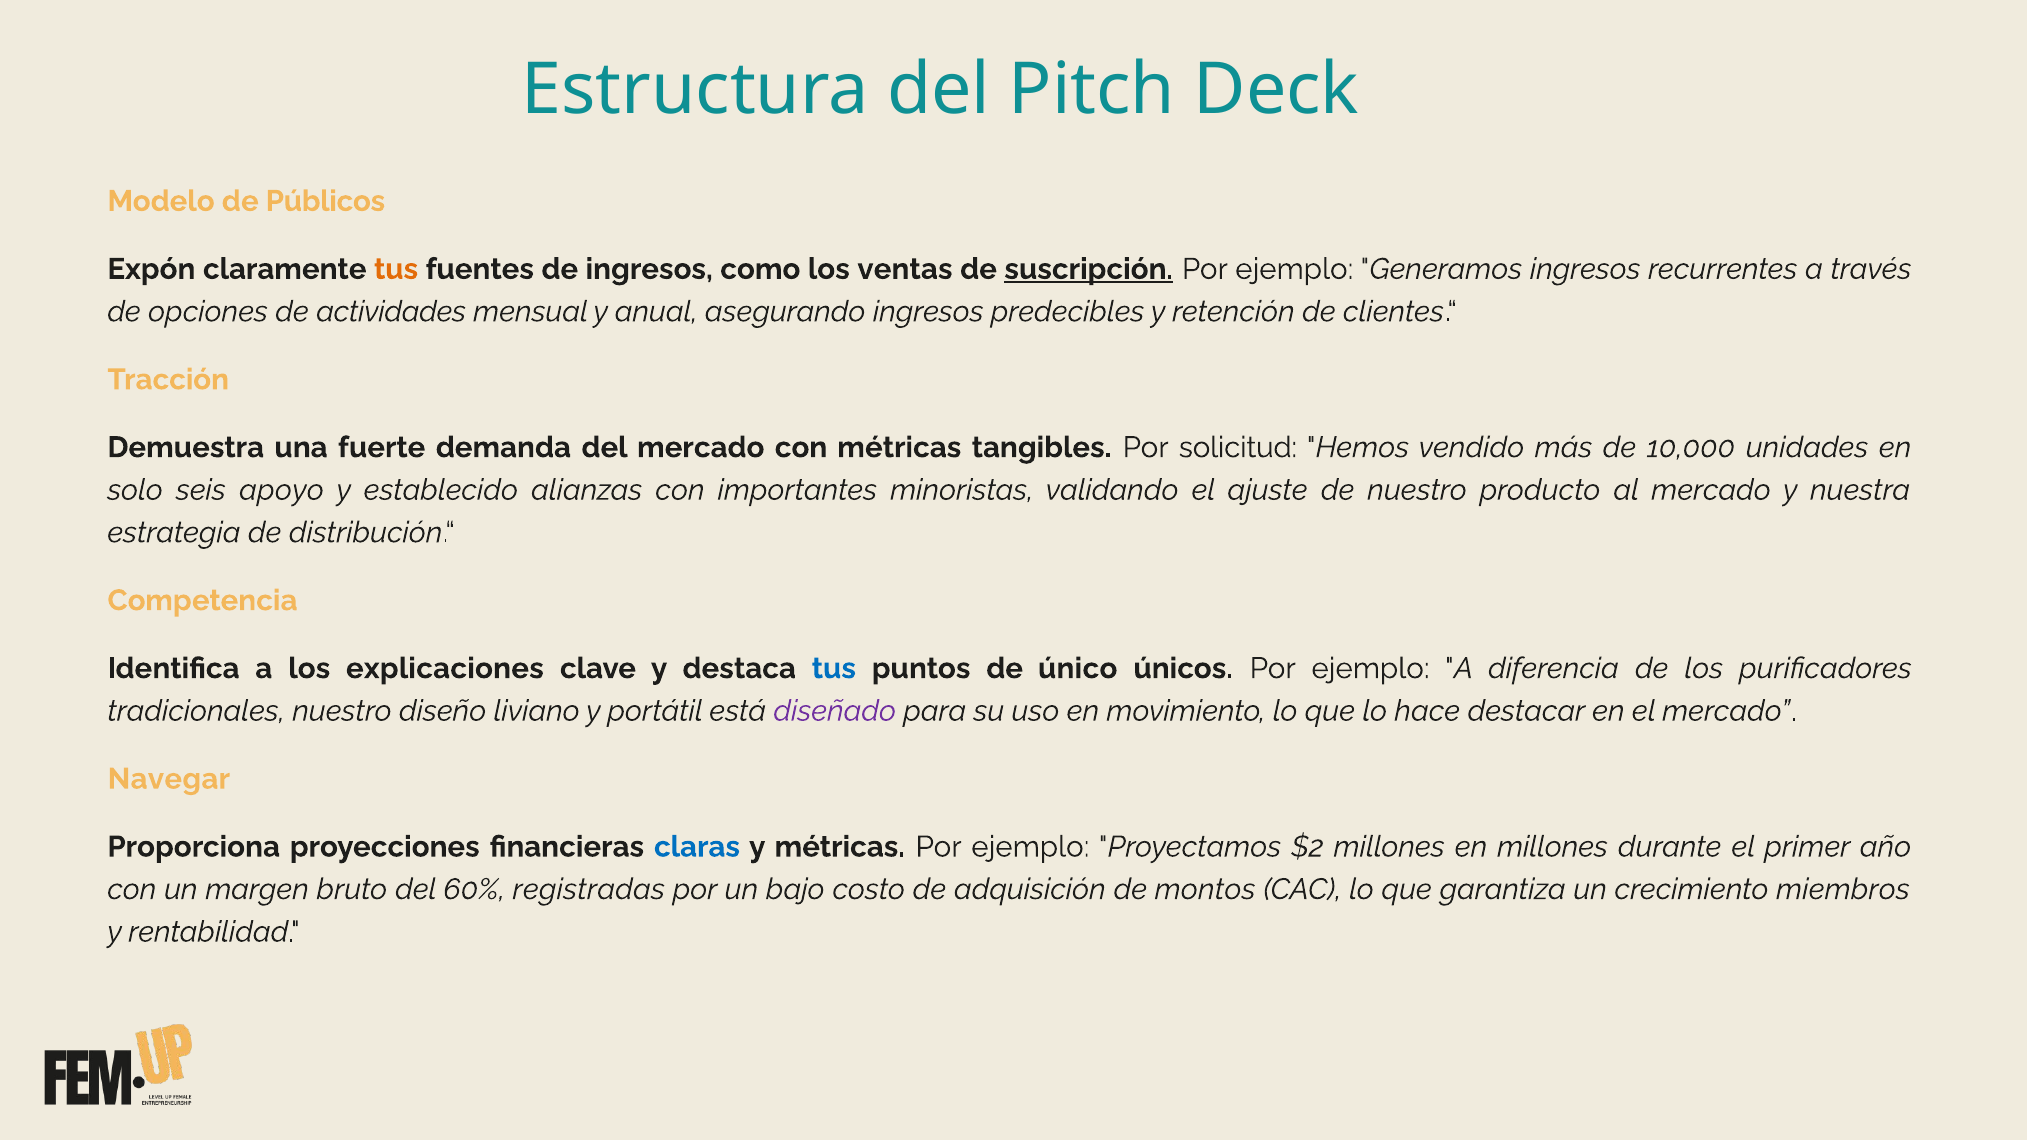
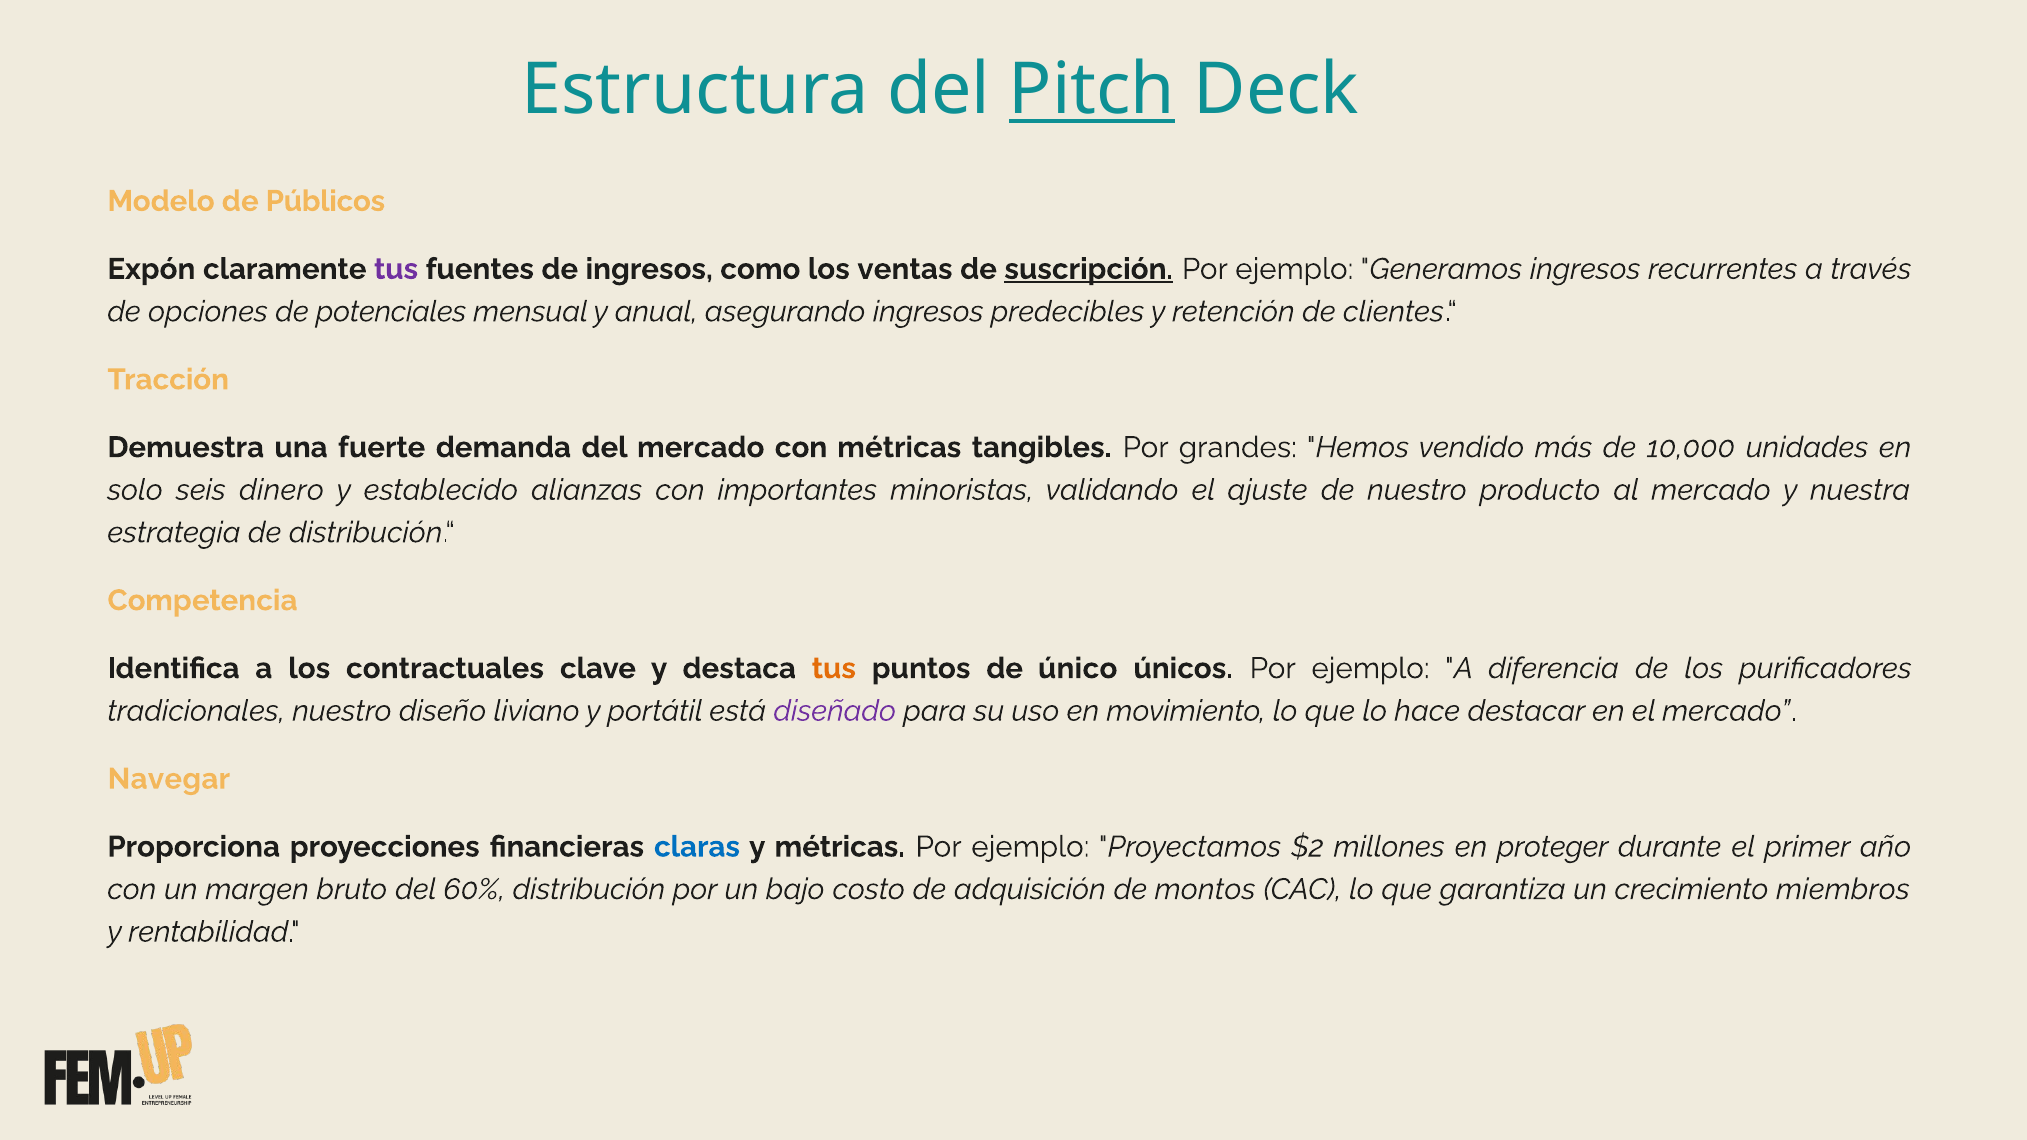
Pitch underline: none -> present
tus at (396, 269) colour: orange -> purple
actividades: actividades -> potenciales
solicitud: solicitud -> grandes
apoyo: apoyo -> dinero
explicaciones: explicaciones -> contractuales
tus at (834, 668) colour: blue -> orange
en millones: millones -> proteger
registradas: registradas -> distribución
